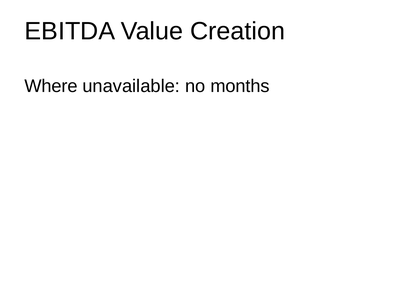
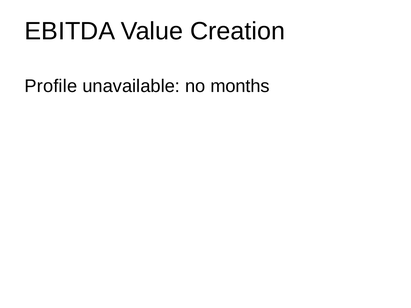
Where: Where -> Profile
